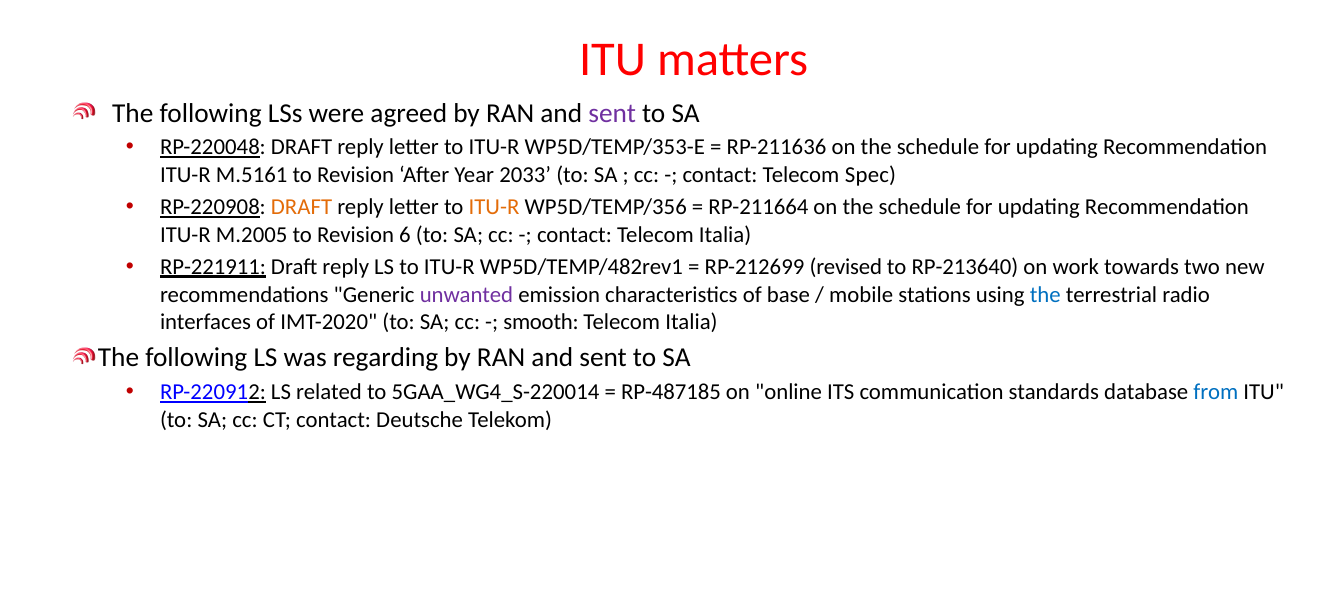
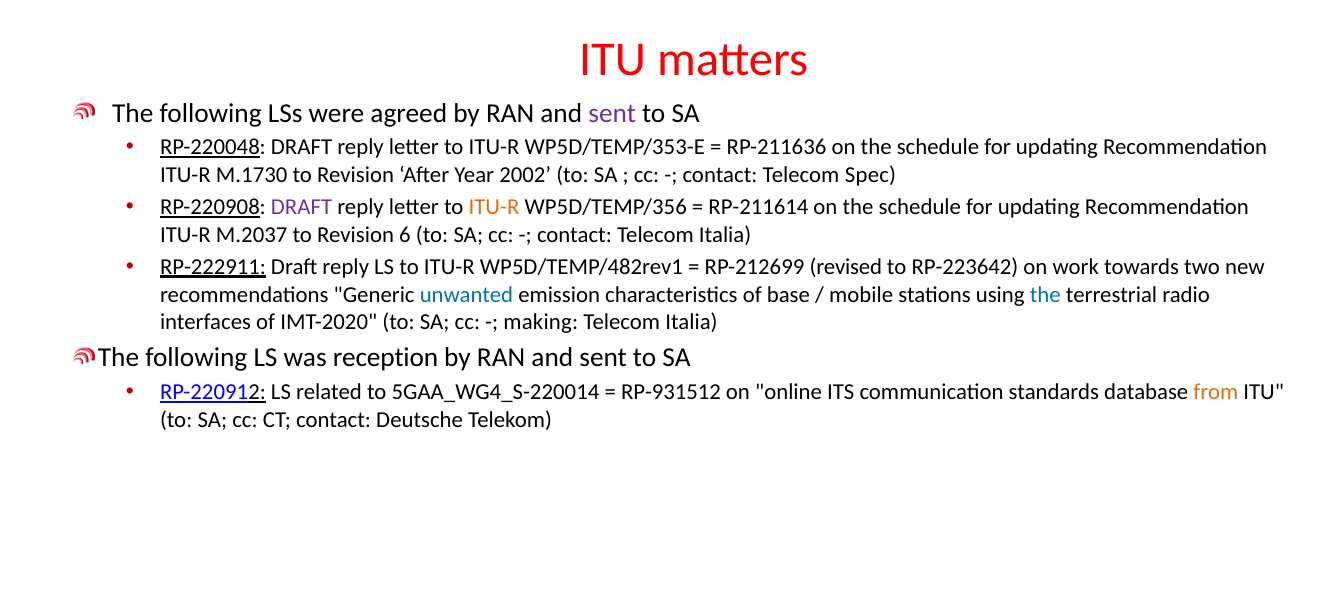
M.5161: M.5161 -> M.1730
2033: 2033 -> 2002
DRAFT at (302, 207) colour: orange -> purple
RP-211664: RP-211664 -> RP-211614
M.2005: M.2005 -> M.2037
RP-221911: RP-221911 -> RP-222911
RP-213640: RP-213640 -> RP-223642
unwanted colour: purple -> blue
smooth: smooth -> making
regarding: regarding -> reception
RP-487185: RP-487185 -> RP-931512
from colour: blue -> orange
